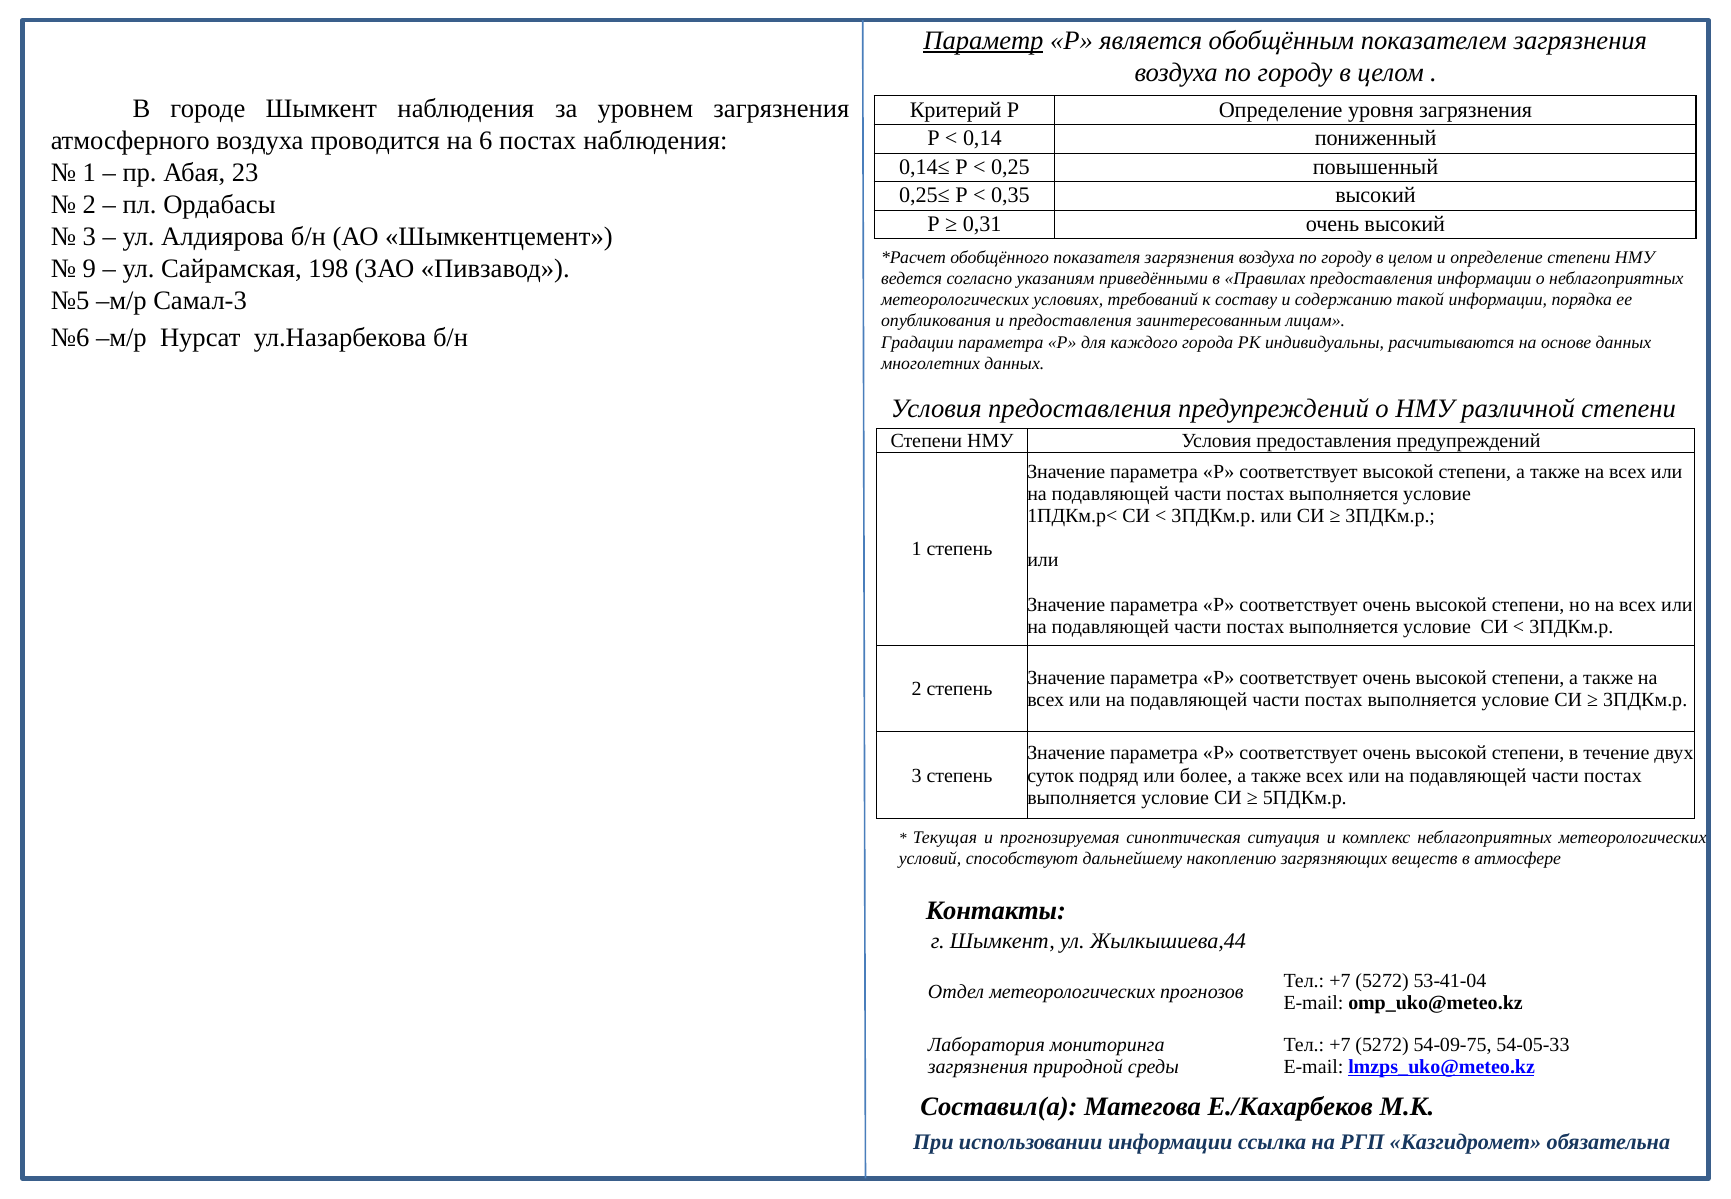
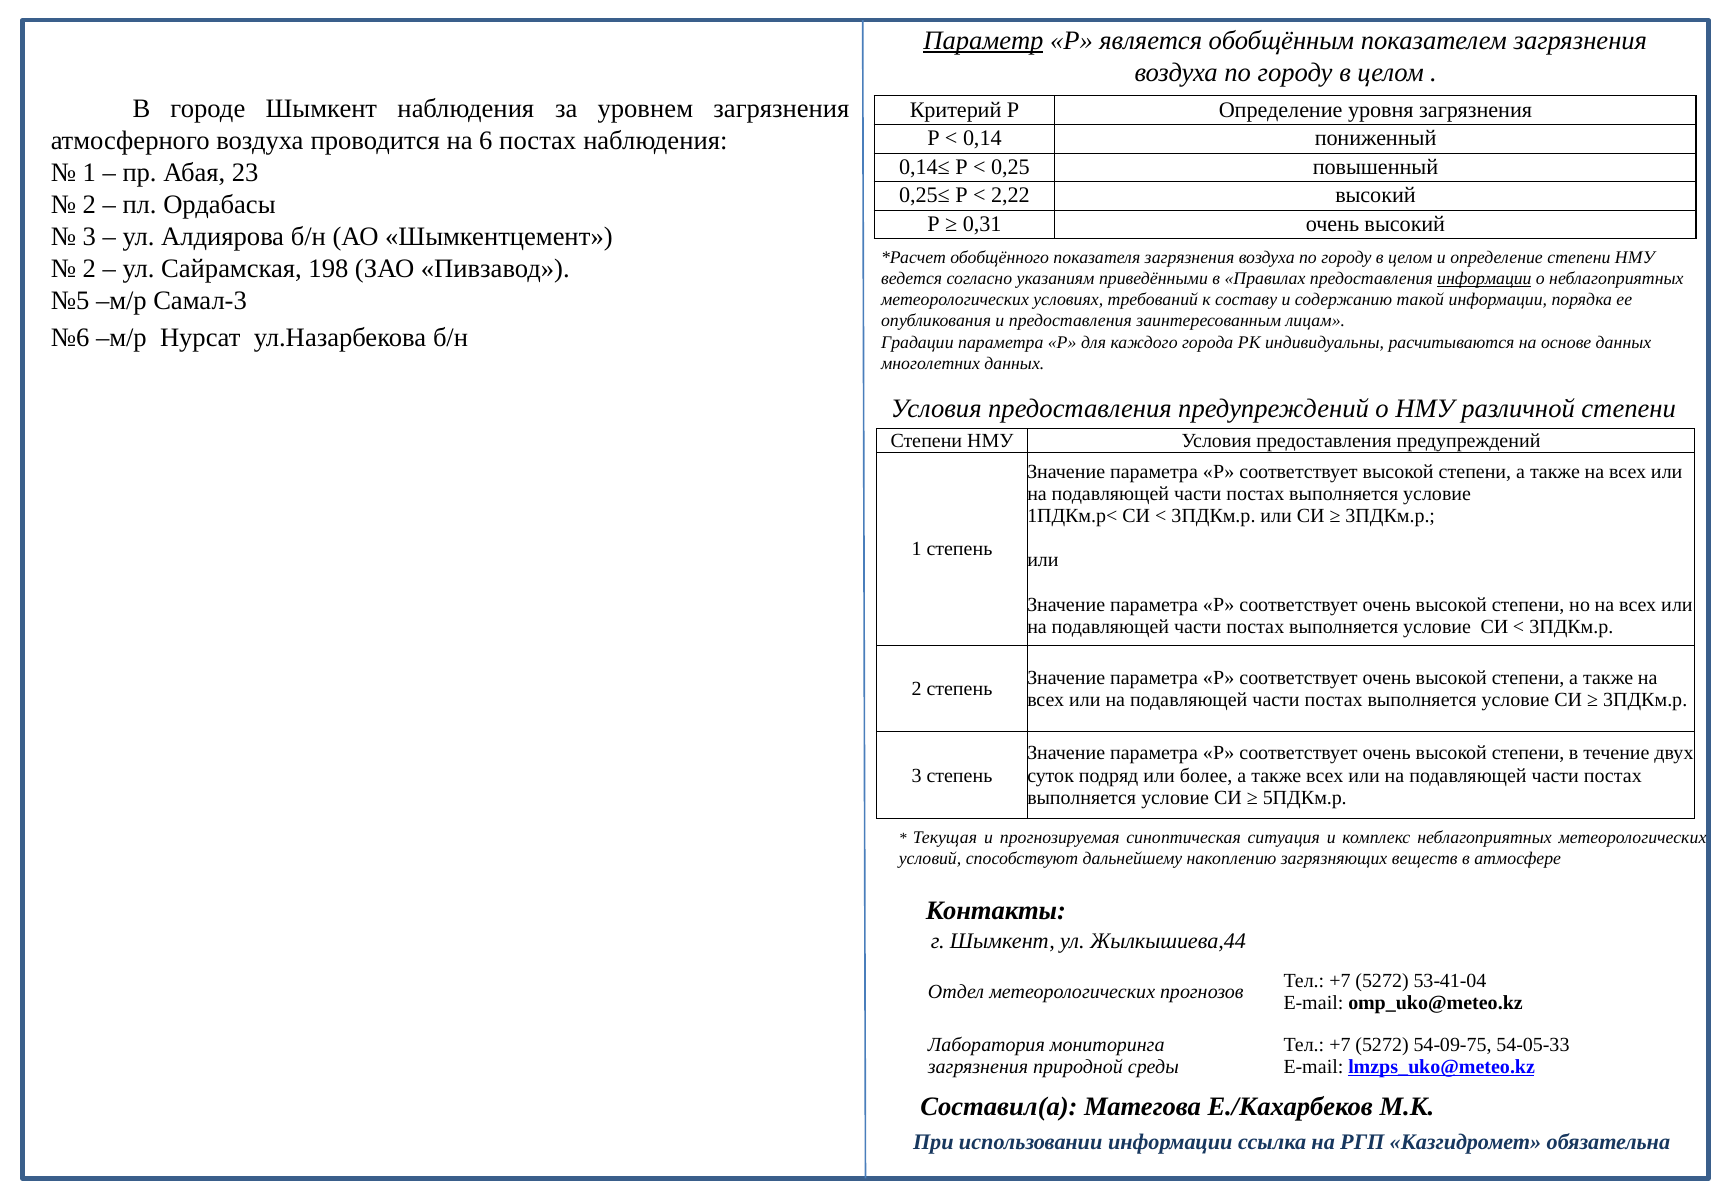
0,35: 0,35 -> 2,22
9 at (89, 269): 9 -> 2
информации at (1484, 278) underline: none -> present
